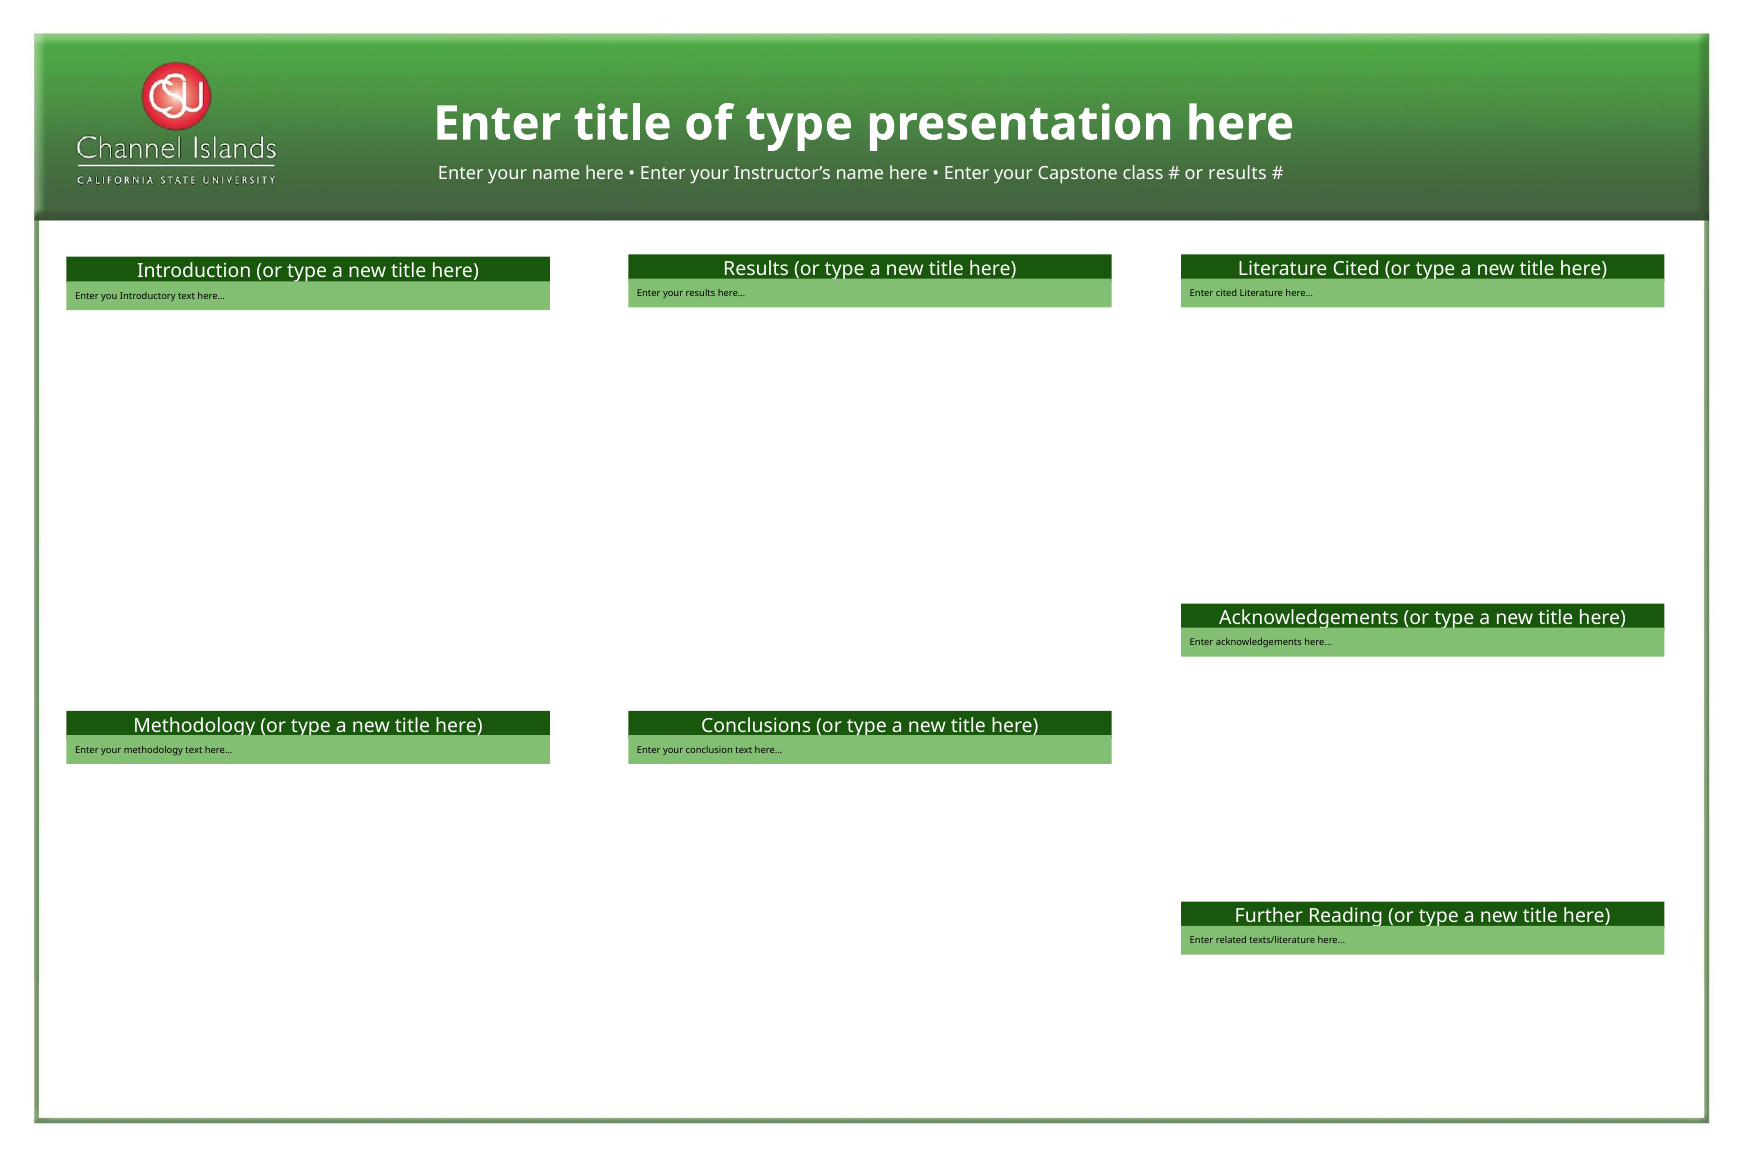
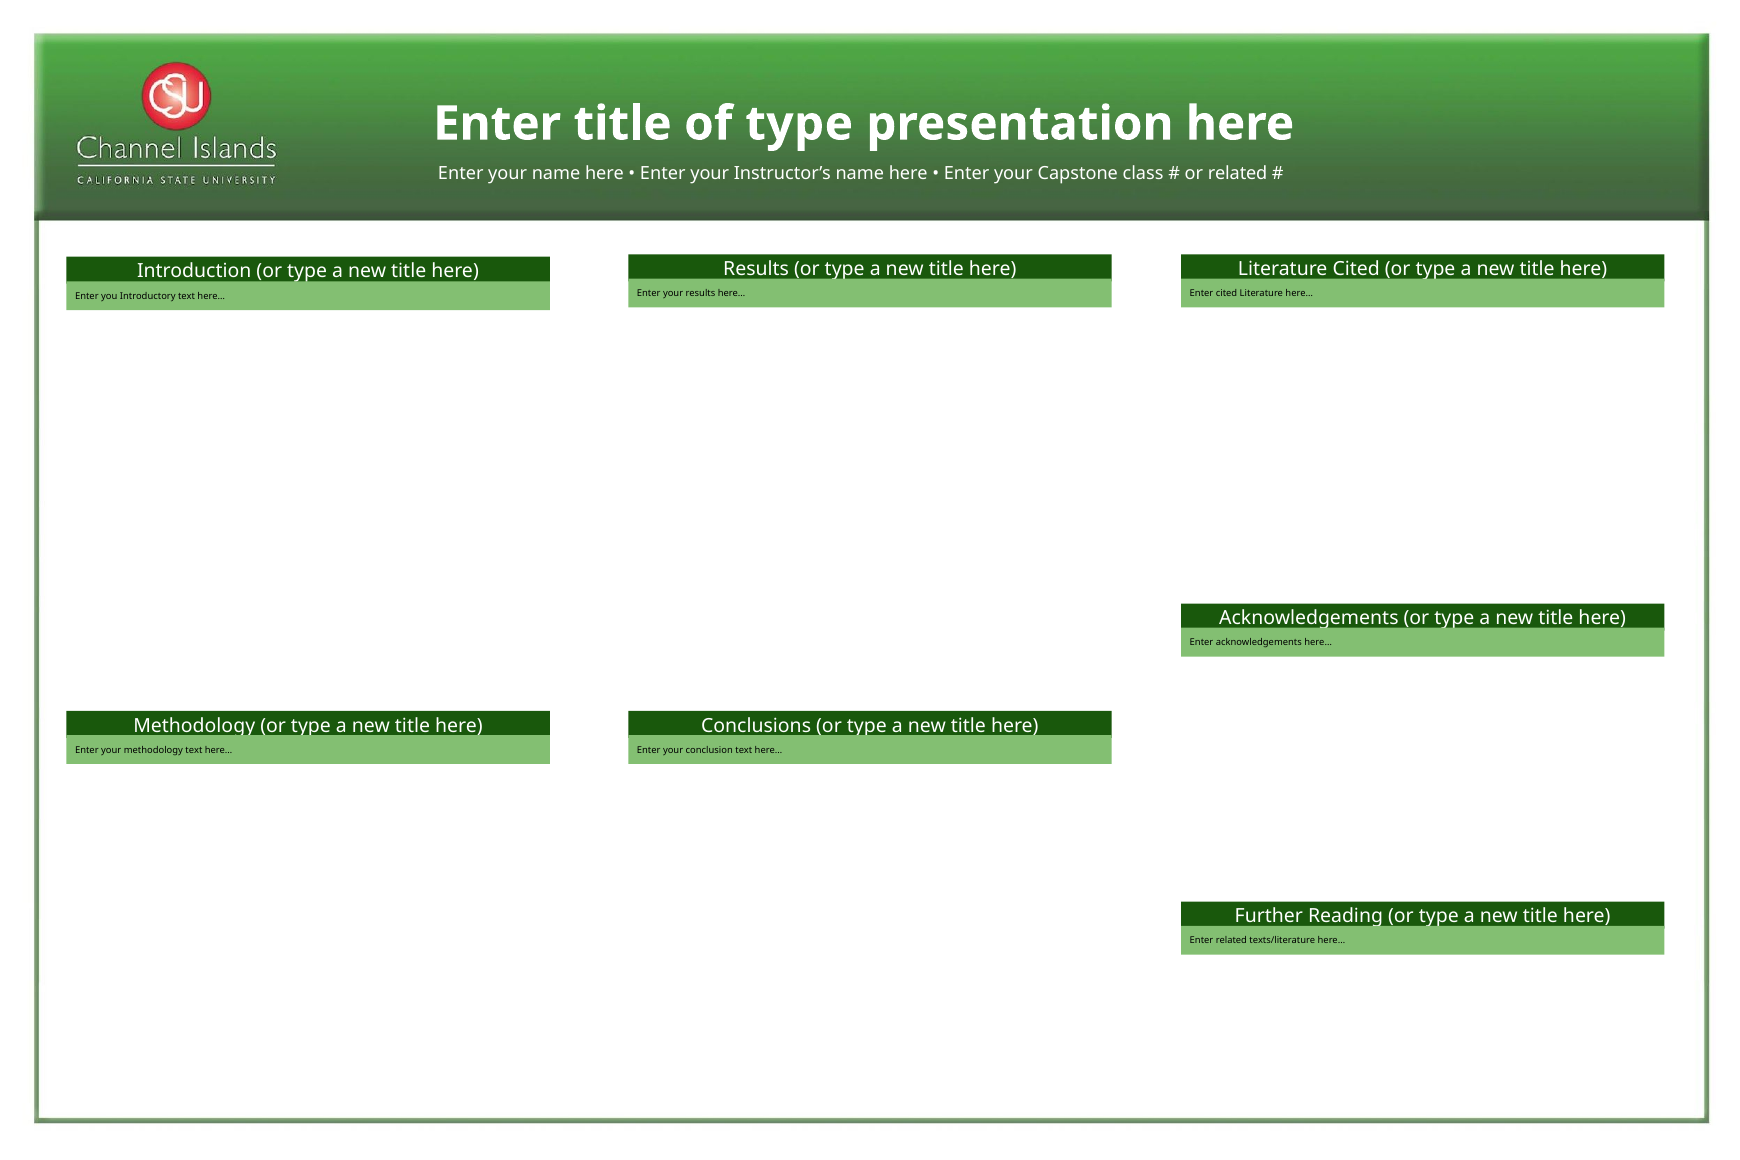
or results: results -> related
